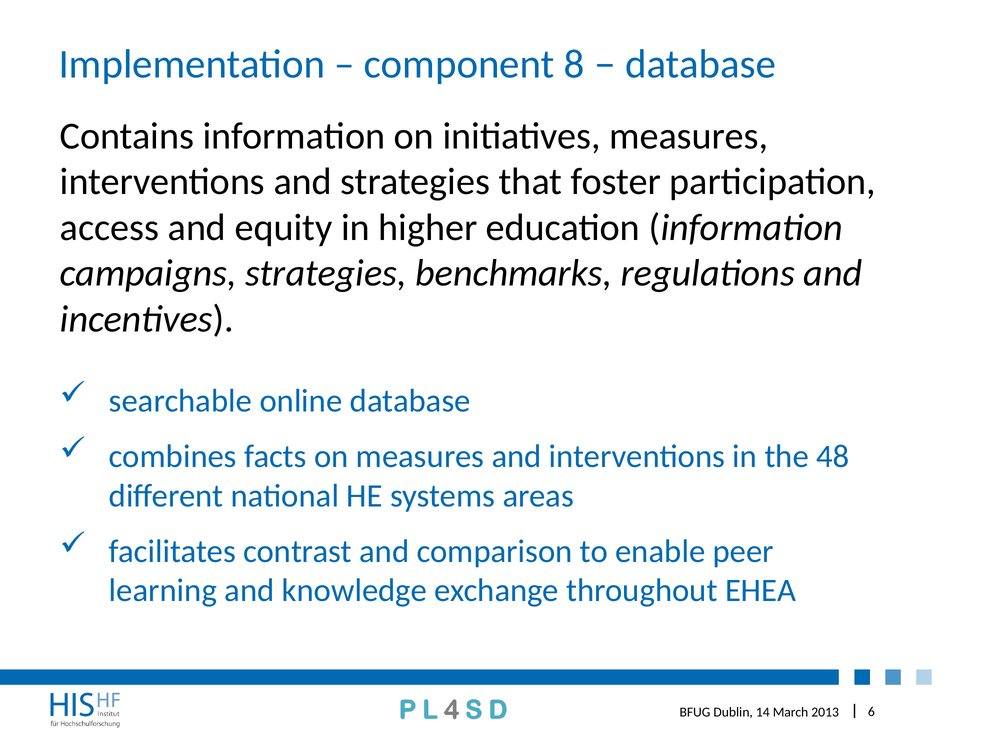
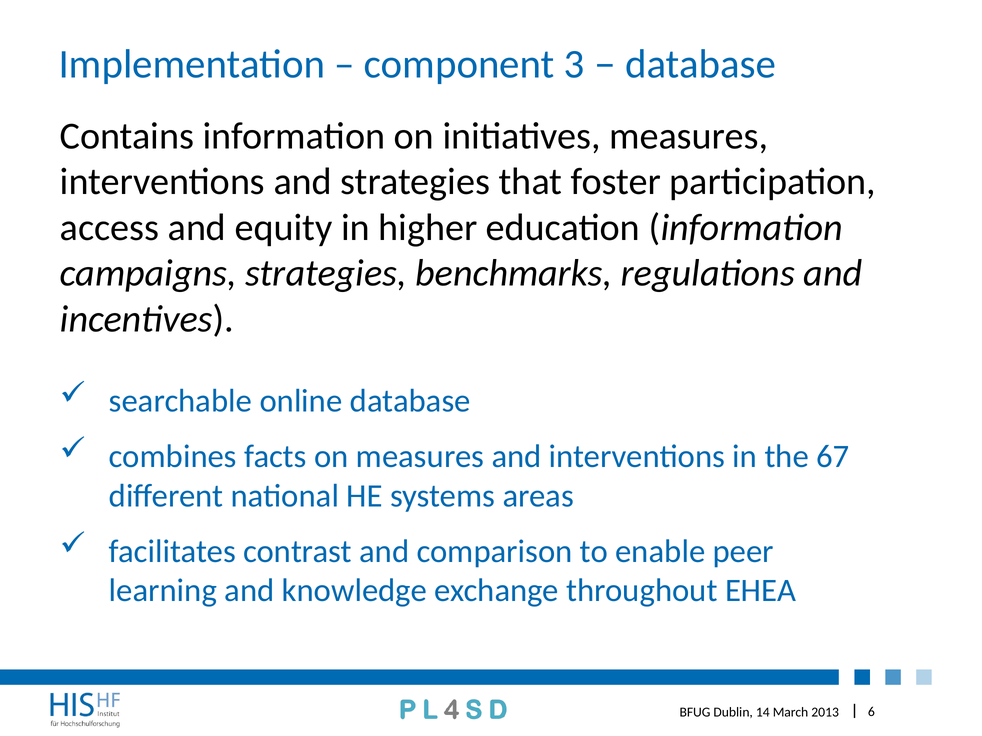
8: 8 -> 3
48: 48 -> 67
